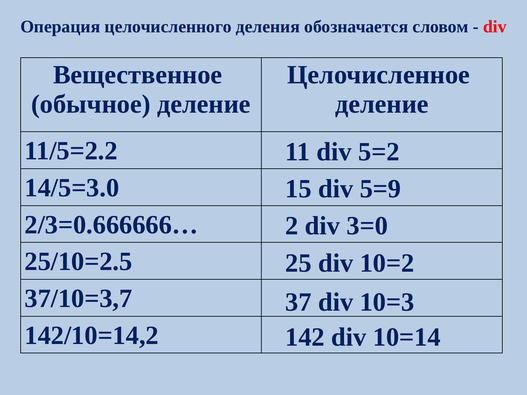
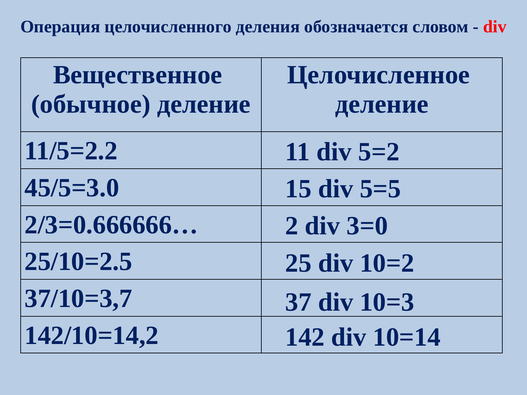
14/5=3.0: 14/5=3.0 -> 45/5=3.0
5=9: 5=9 -> 5=5
